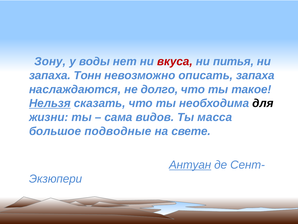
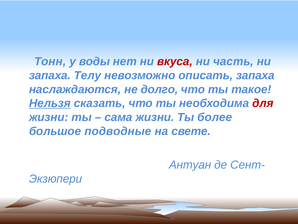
Зону: Зону -> Тонн
питья: питья -> часть
Тонн: Тонн -> Телу
для colour: black -> red
сама видов: видов -> жизни
масса: масса -> более
Антуан underline: present -> none
